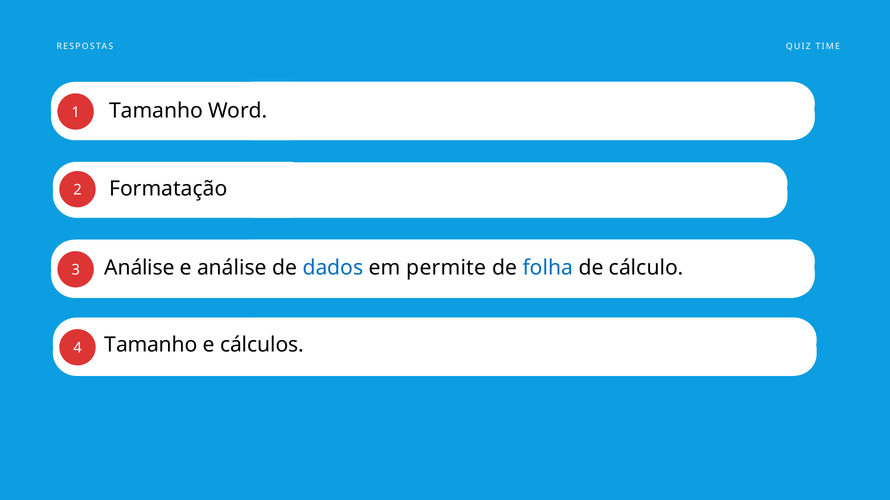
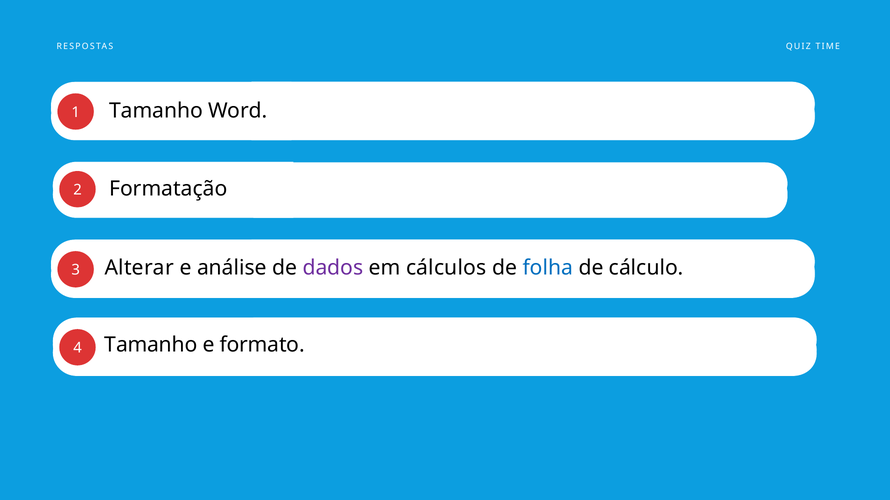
Análise at (139, 268): Análise -> Alterar
dados colour: blue -> purple
permite: permite -> cálculos
cálculos: cálculos -> formato
